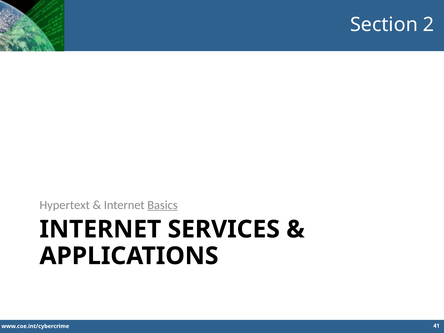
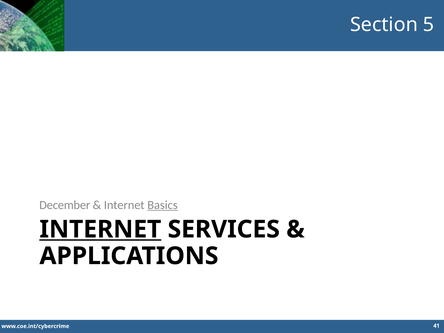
2: 2 -> 5
Hypertext: Hypertext -> December
INTERNET at (100, 229) underline: none -> present
